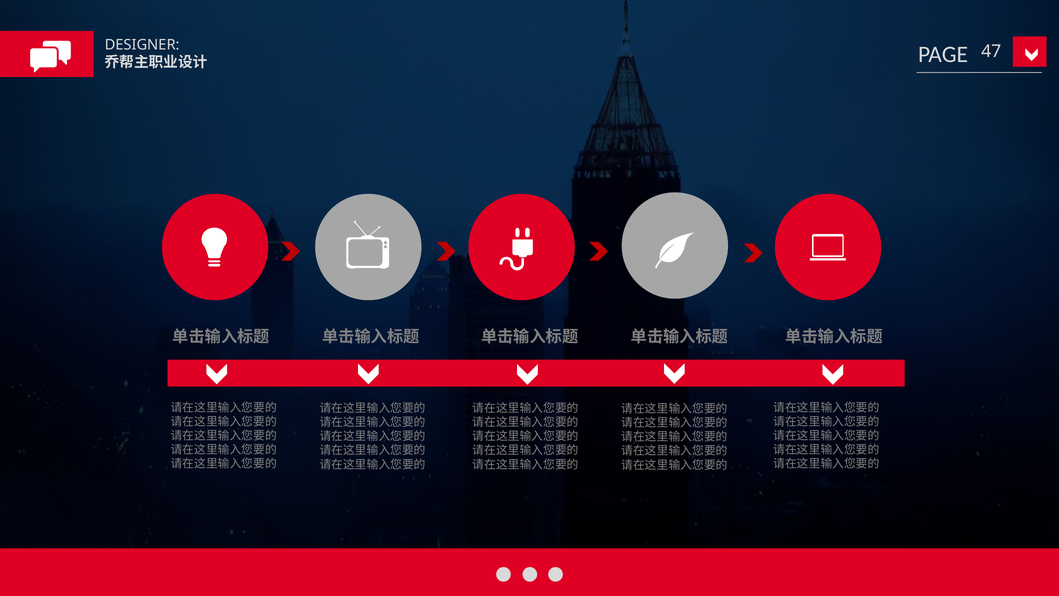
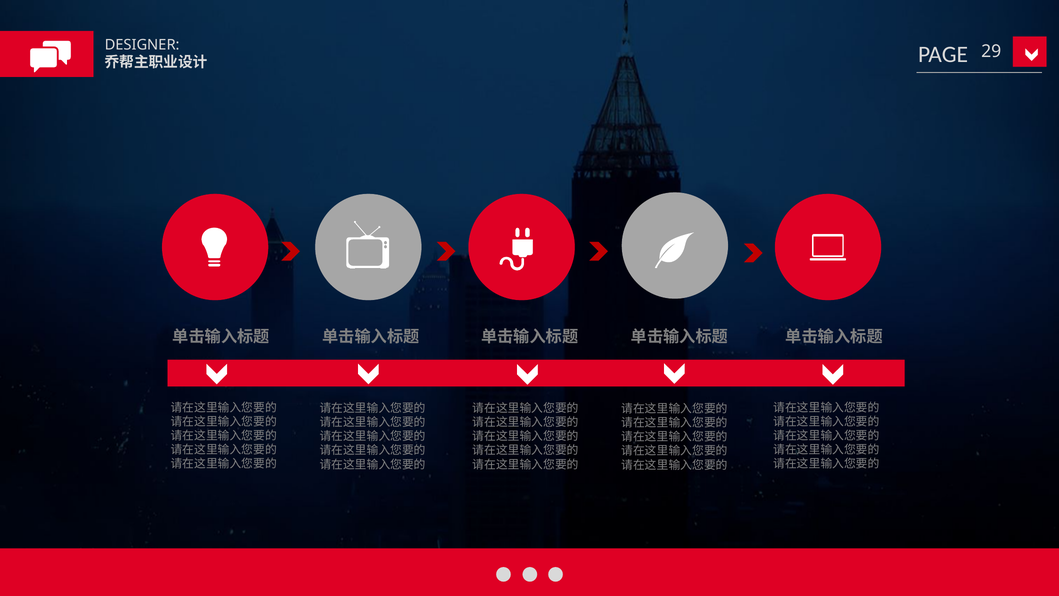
47: 47 -> 29
